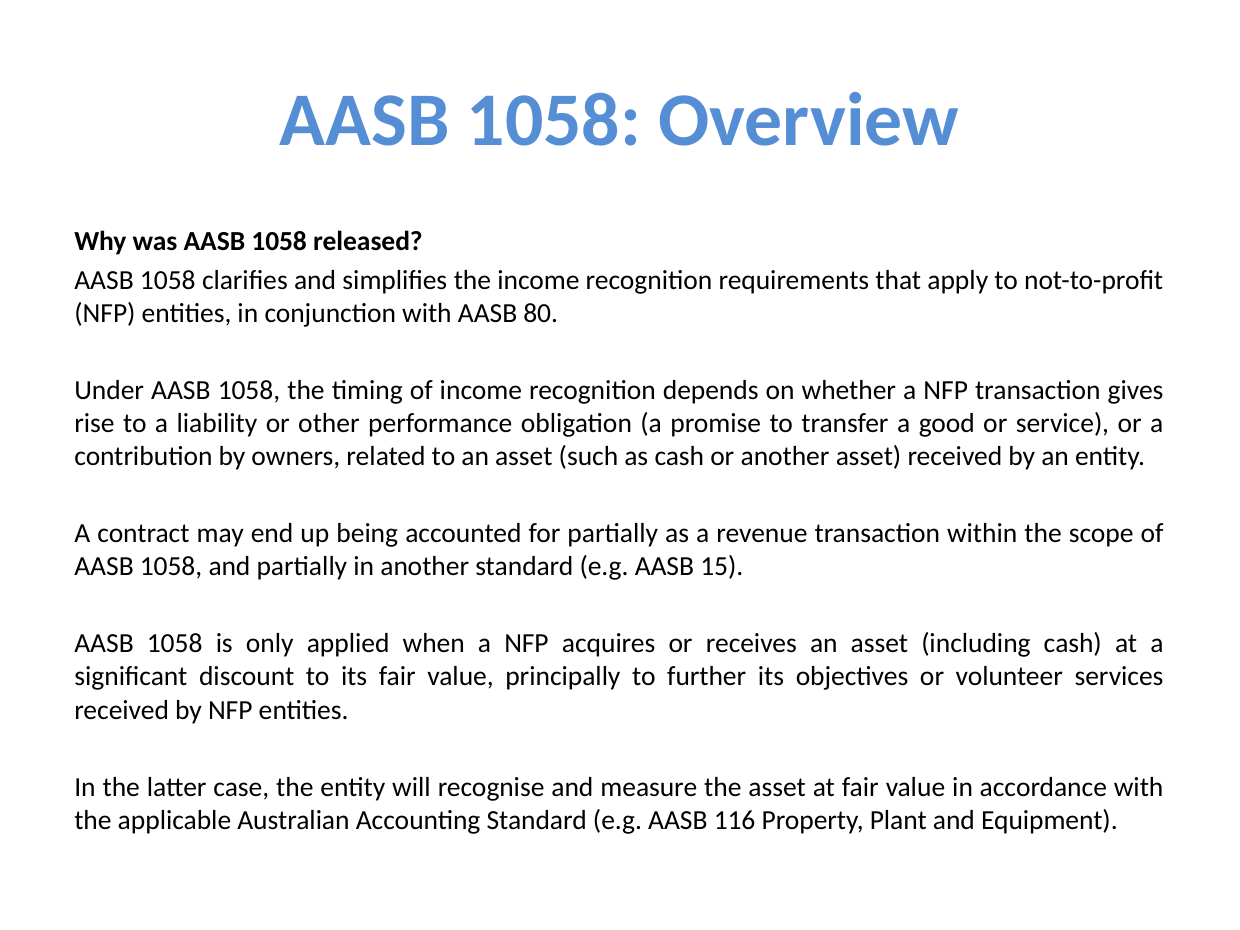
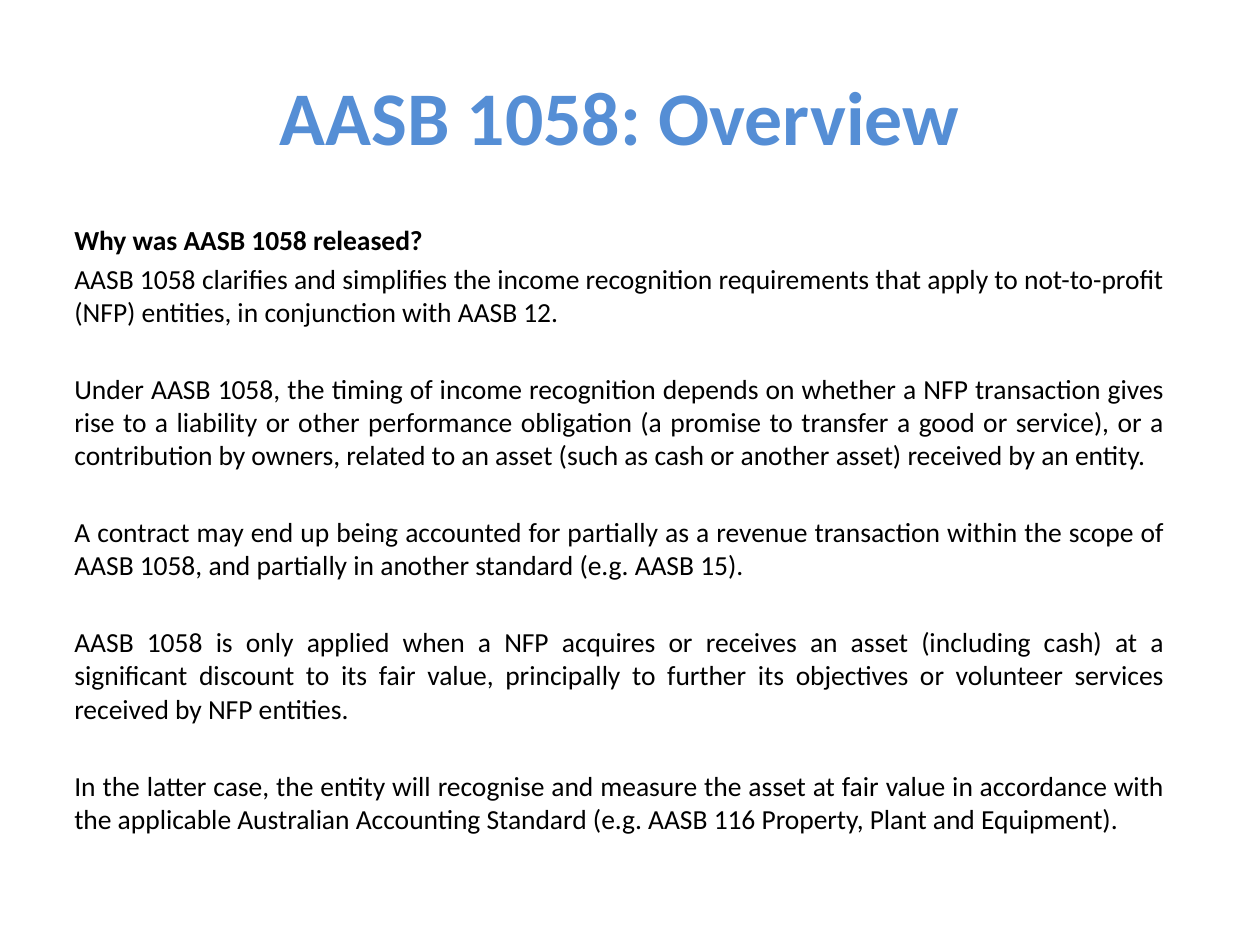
80: 80 -> 12
